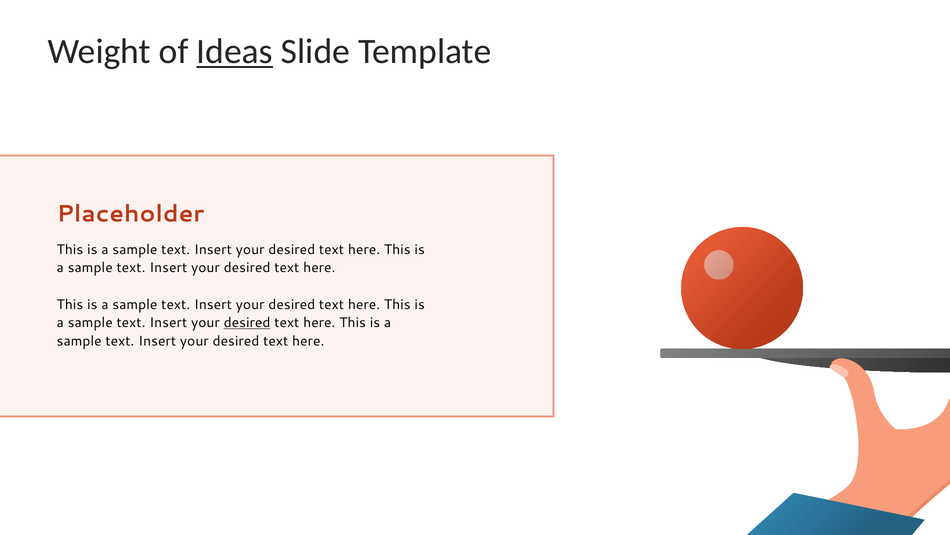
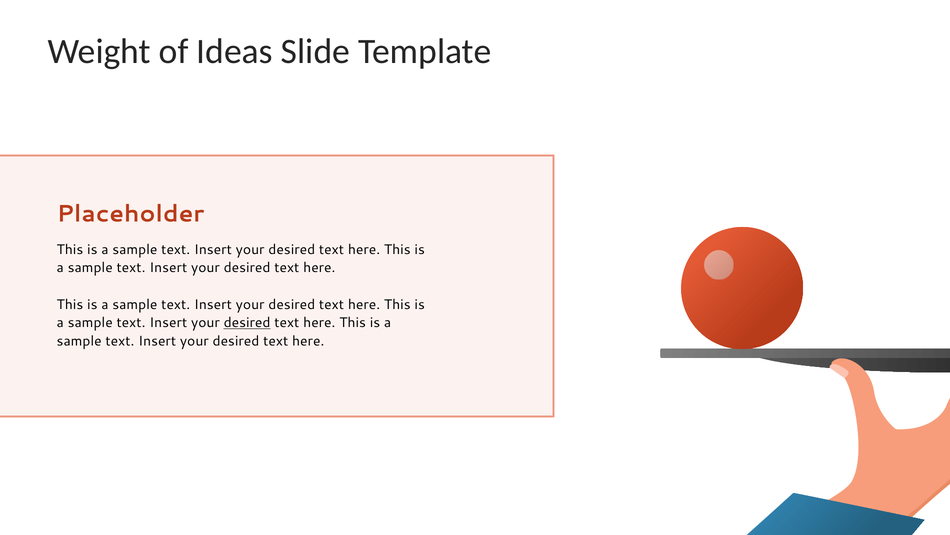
Ideas underline: present -> none
